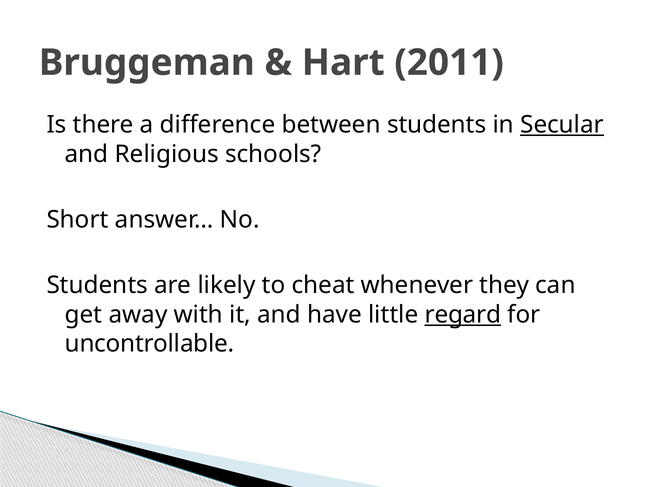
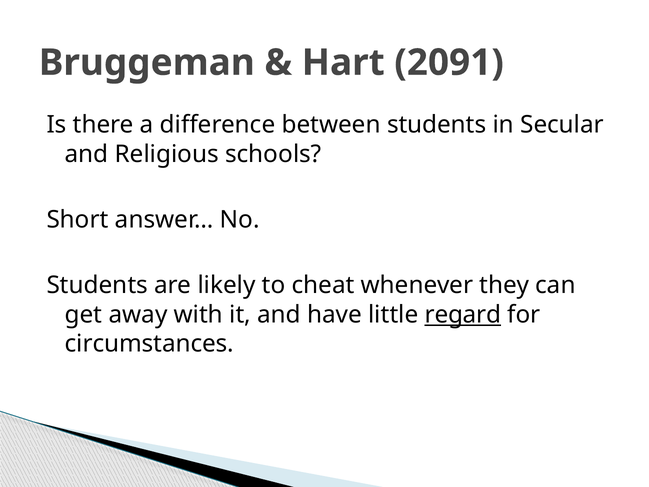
2011: 2011 -> 2091
Secular underline: present -> none
uncontrollable: uncontrollable -> circumstances
